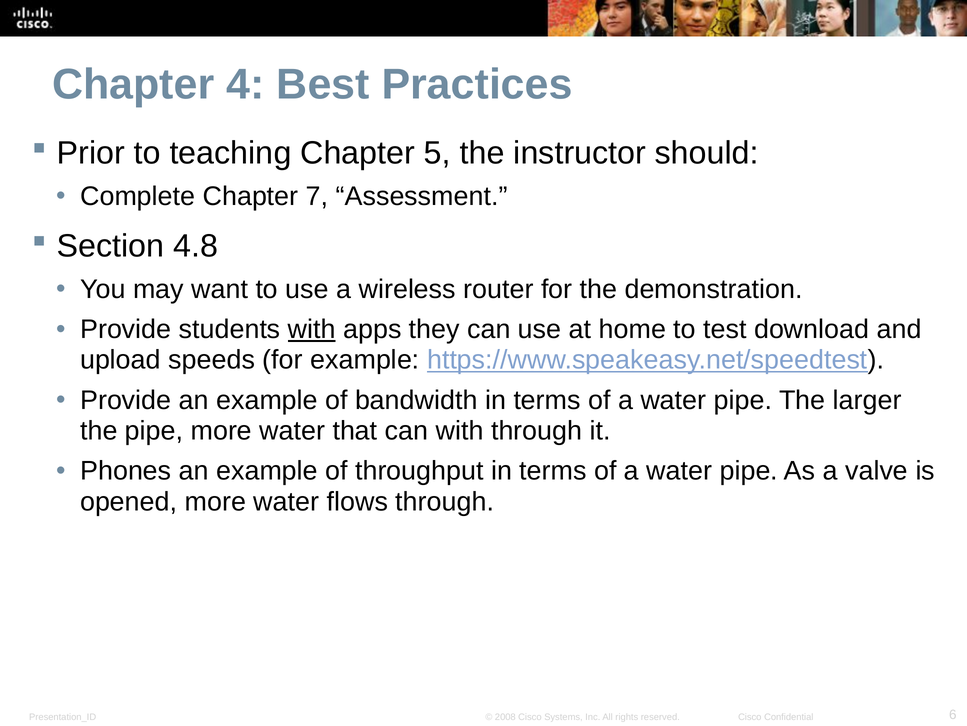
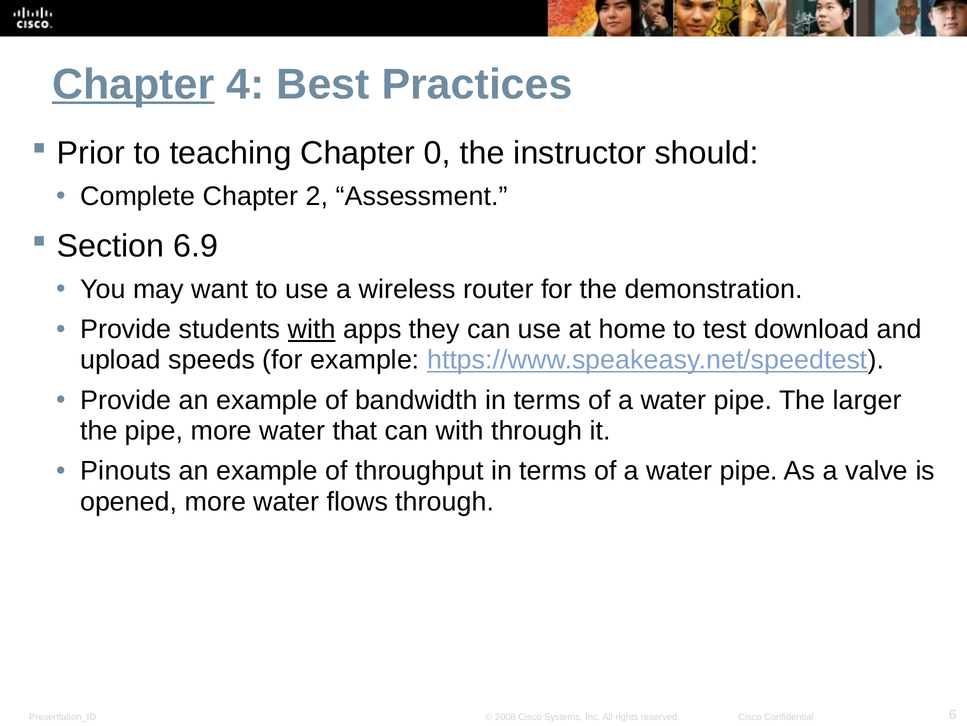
Chapter at (133, 84) underline: none -> present
5: 5 -> 0
7: 7 -> 2
4.8: 4.8 -> 6.9
Phones: Phones -> Pinouts
